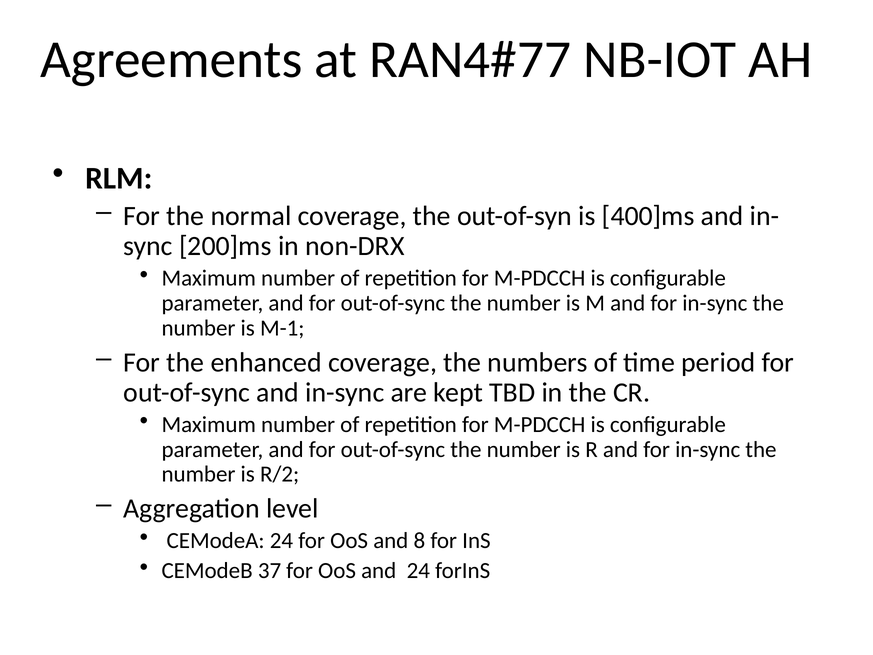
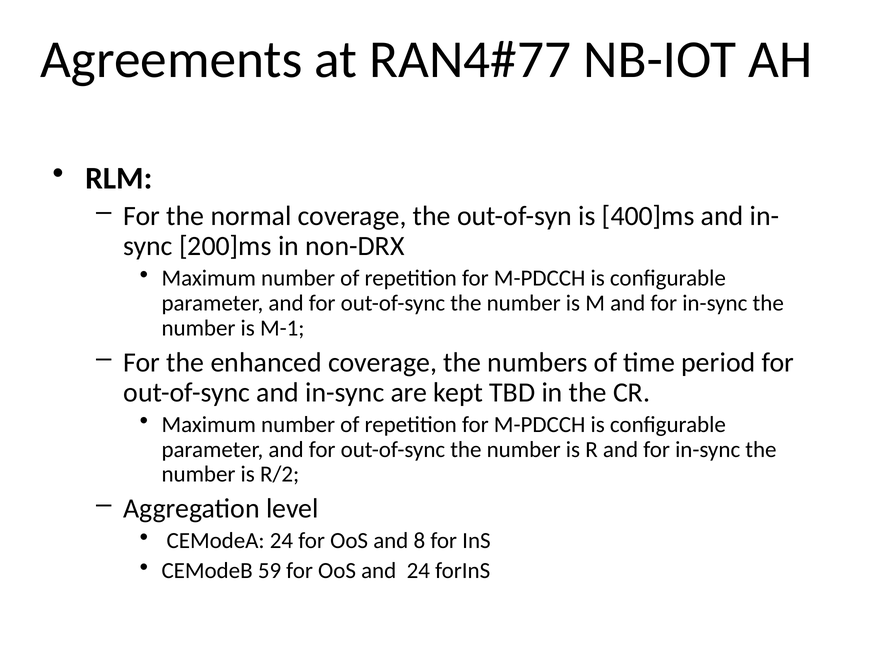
37: 37 -> 59
